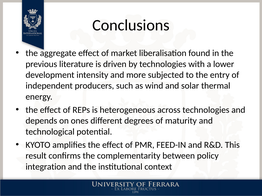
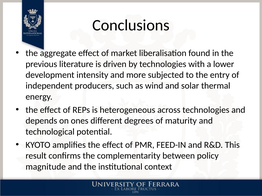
integration: integration -> magnitude
